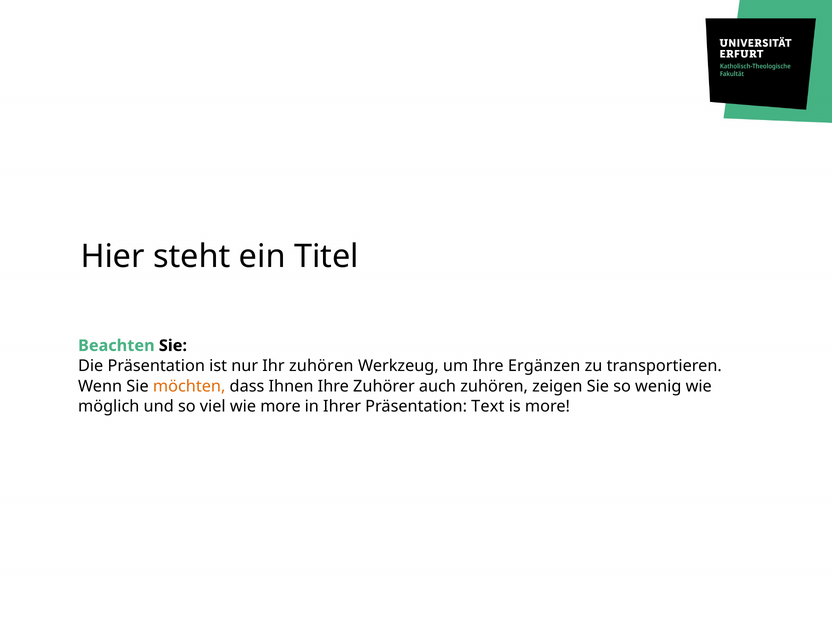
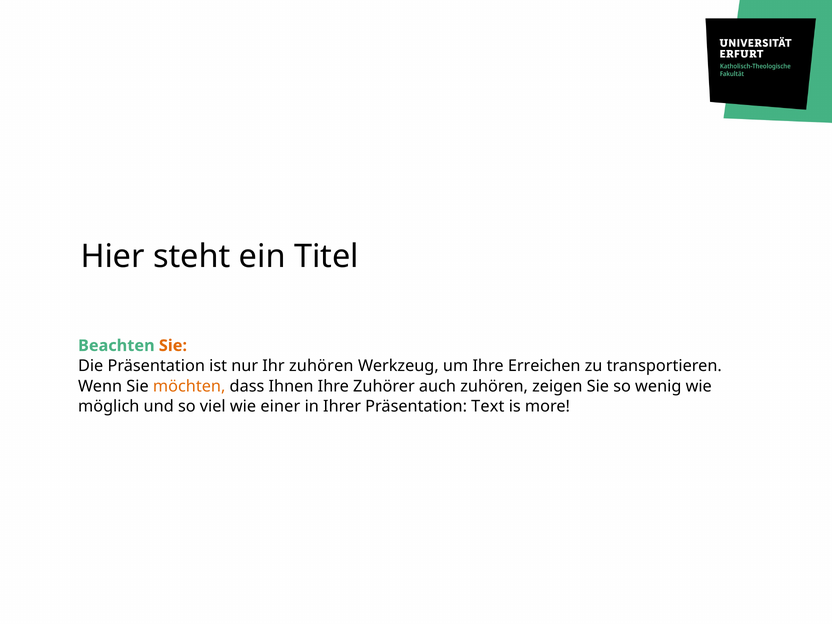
Sie at (173, 346) colour: black -> orange
Ergänzen: Ergänzen -> Erreichen
wie more: more -> einer
